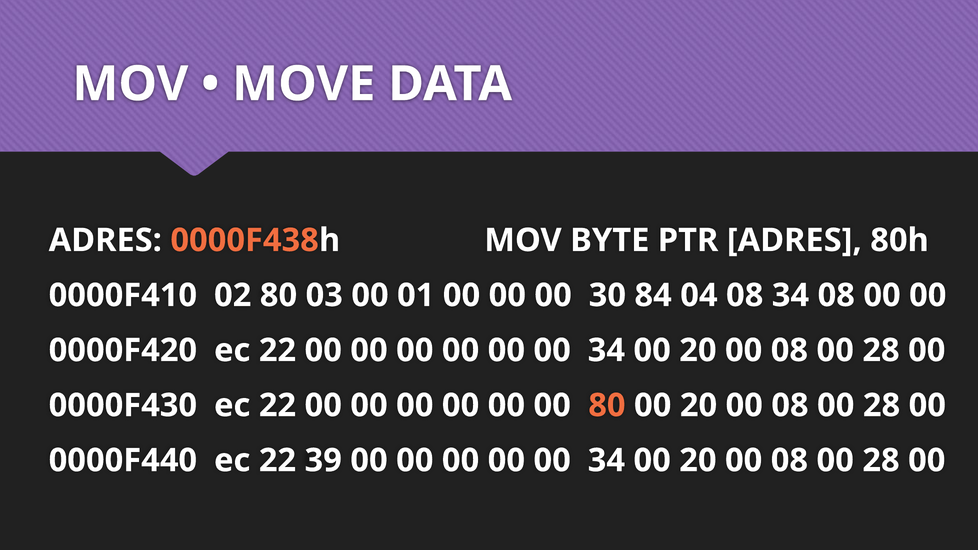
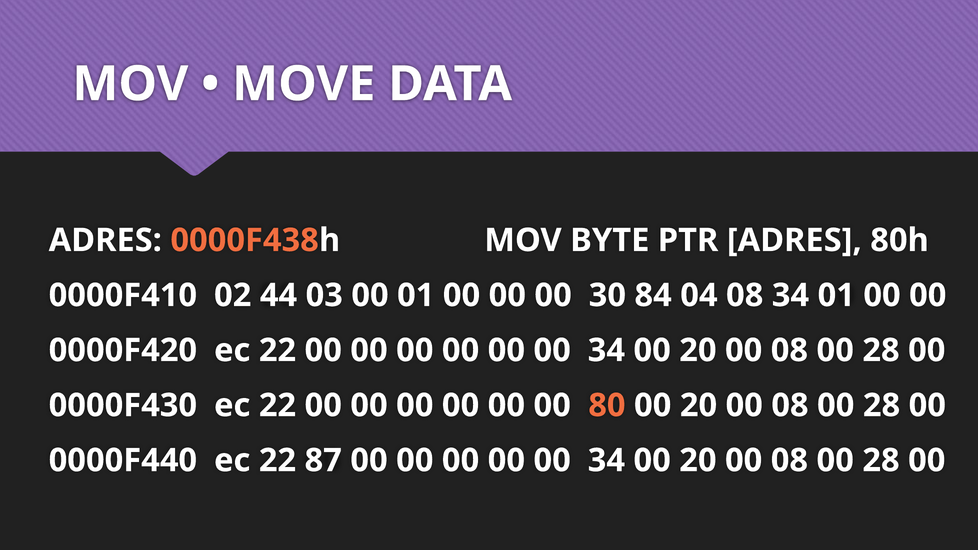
02 80: 80 -> 44
34 08: 08 -> 01
39: 39 -> 87
